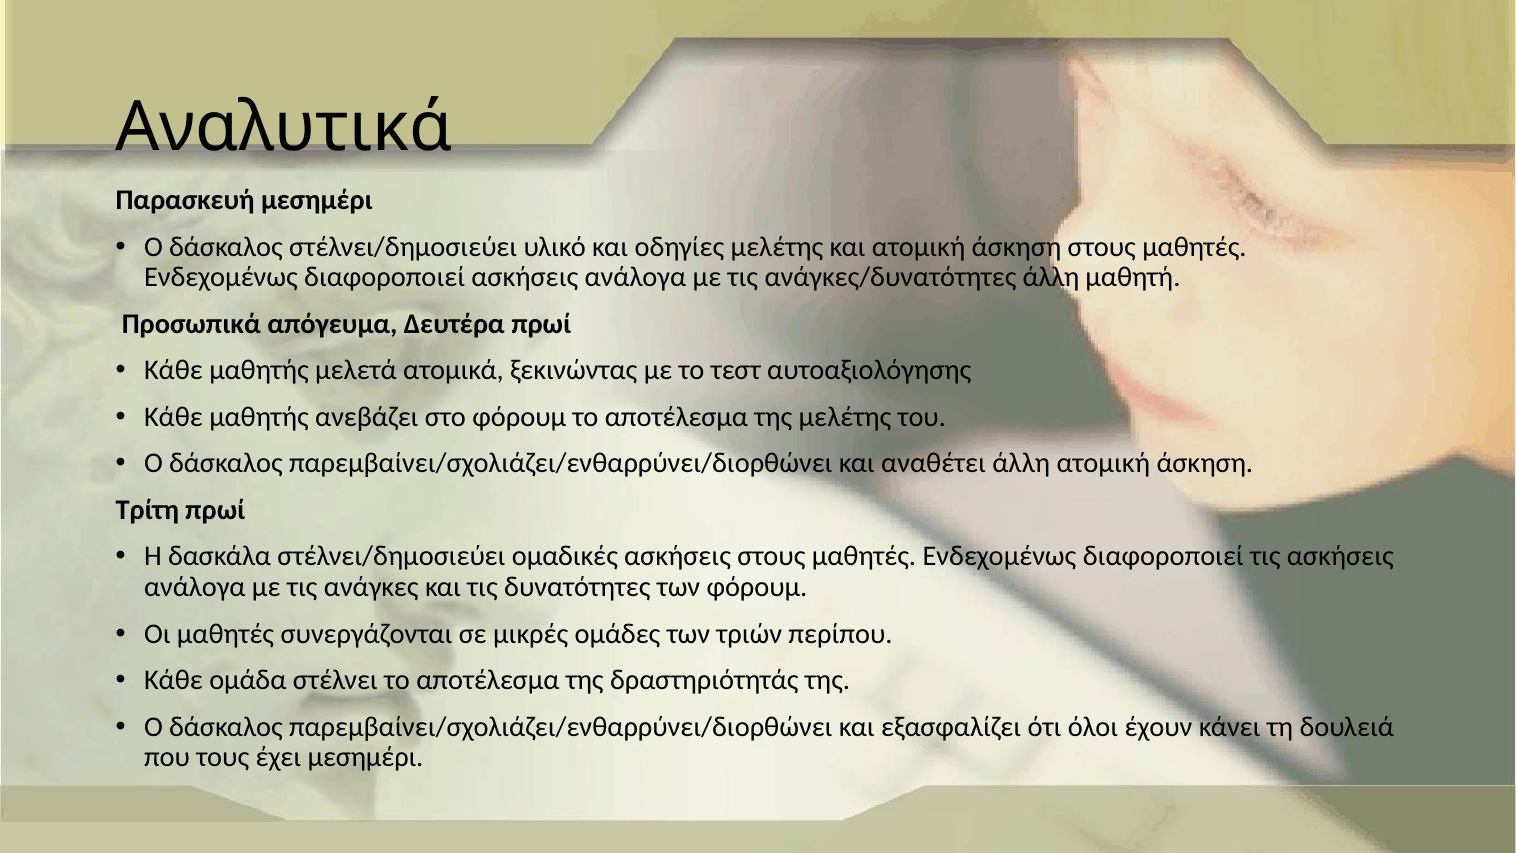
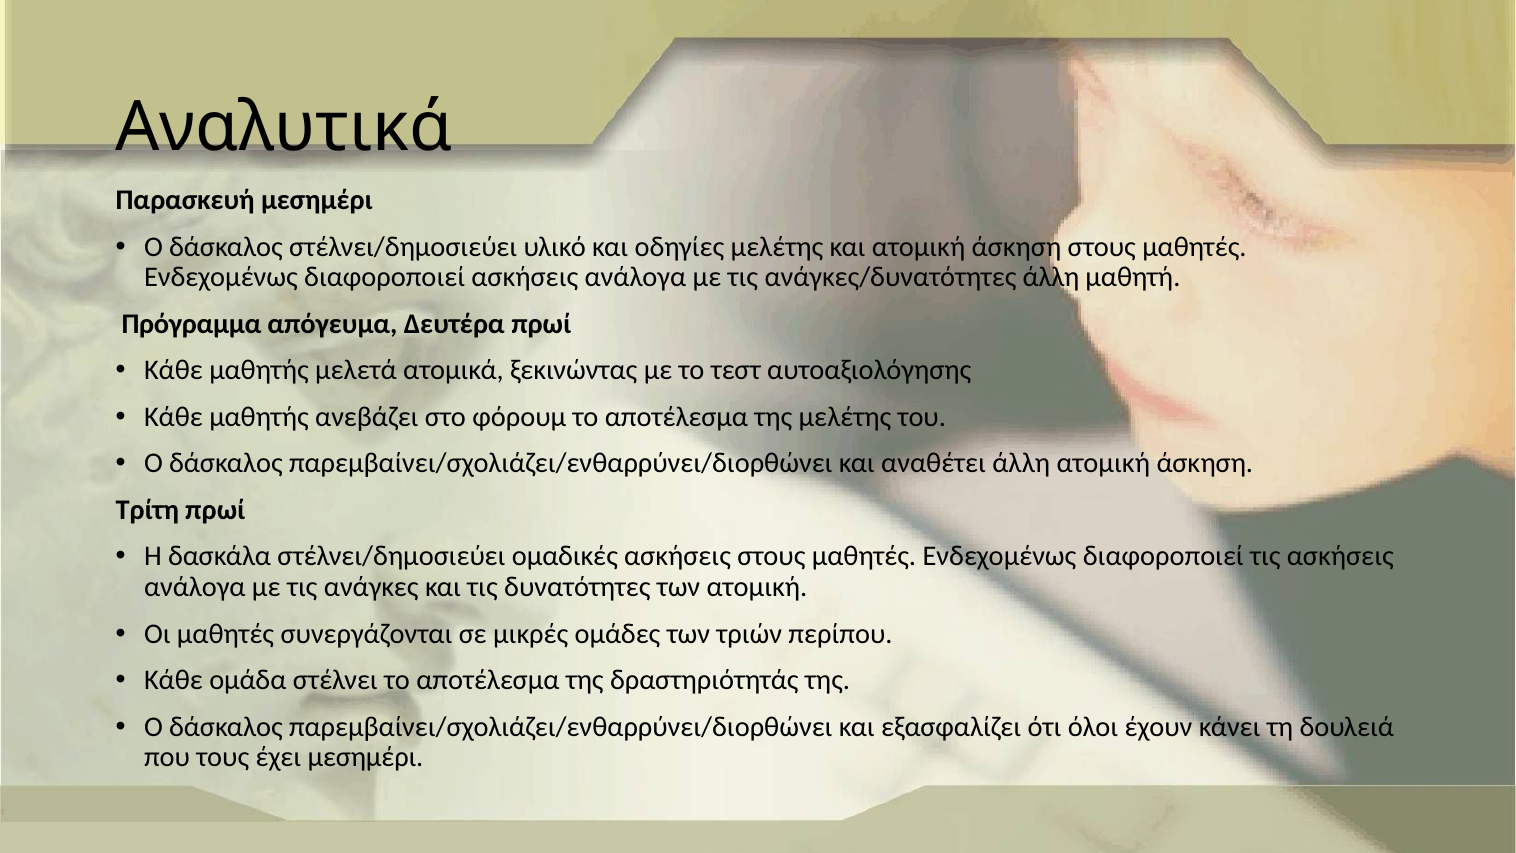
Προσωπικά: Προσωπικά -> Πρόγραμμα
των φόρουμ: φόρουμ -> ατομική
